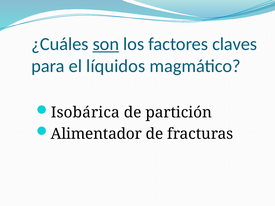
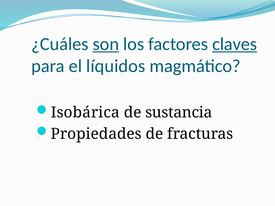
claves underline: none -> present
partición: partición -> sustancia
Alimentador: Alimentador -> Propiedades
